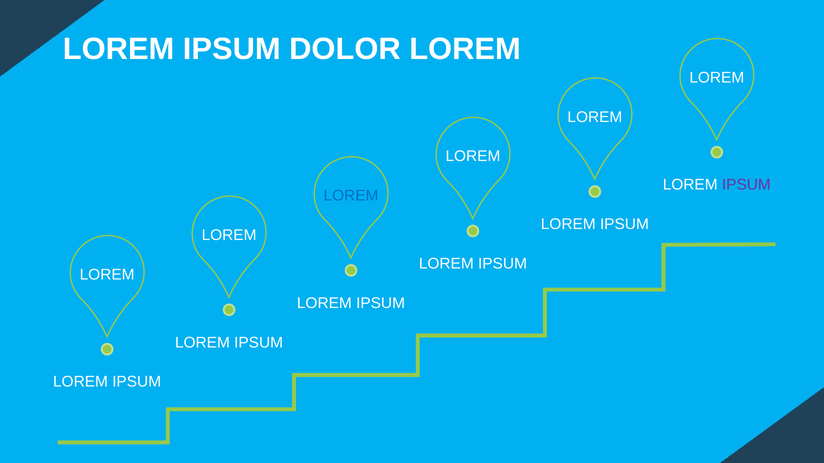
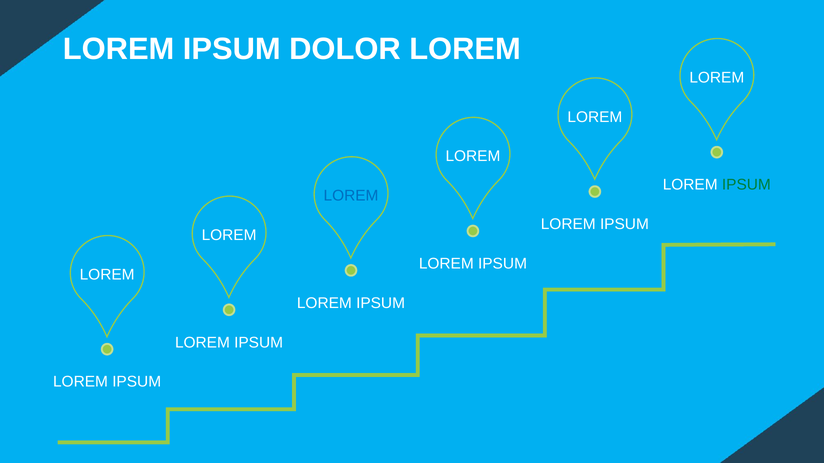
IPSUM at (746, 185) colour: purple -> green
